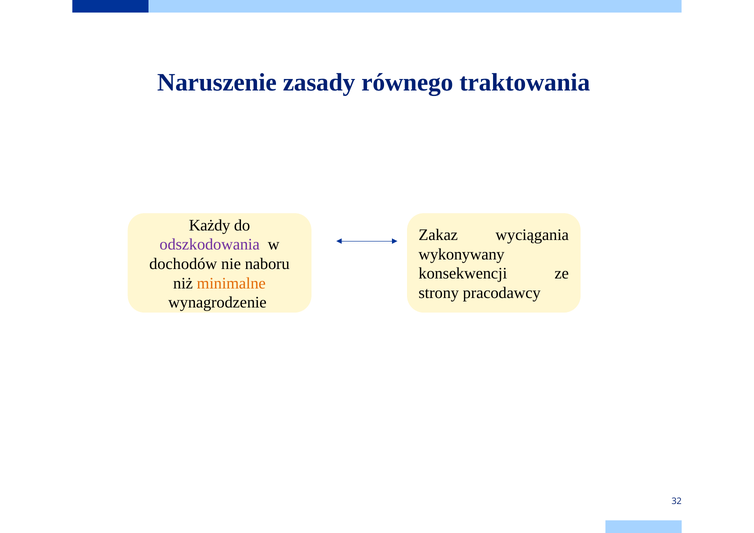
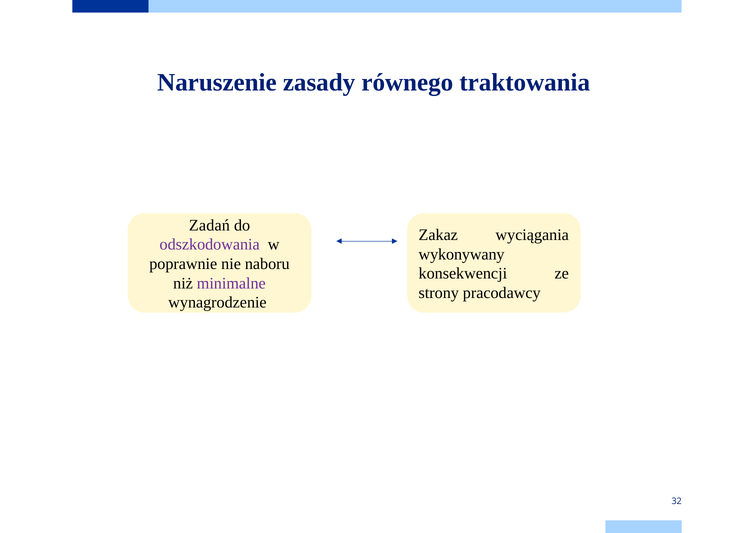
Każdy: Każdy -> Zadań
dochodów: dochodów -> poprawnie
minimalne colour: orange -> purple
